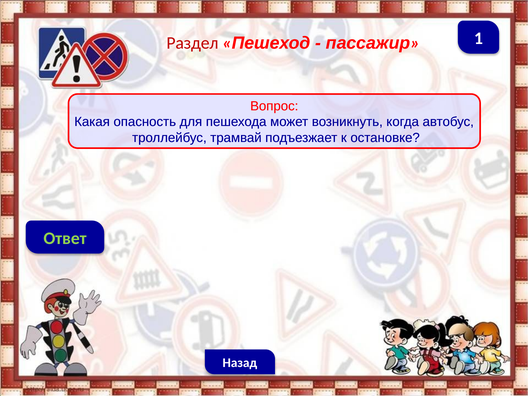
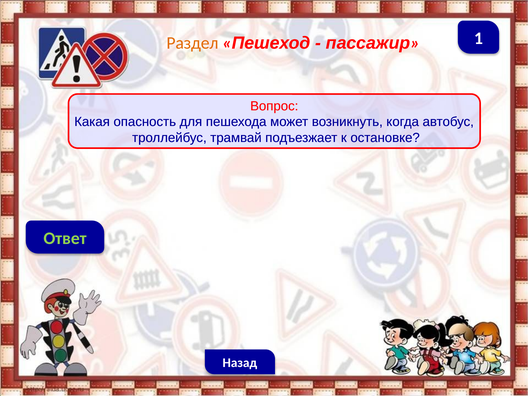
Раздел colour: red -> orange
